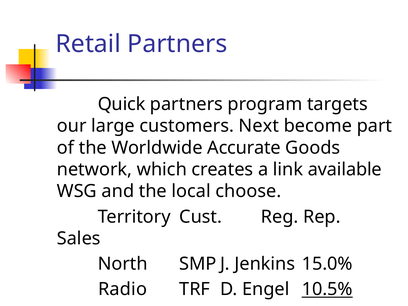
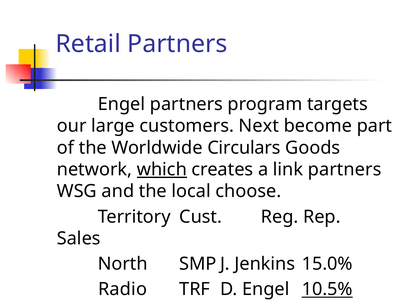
Quick at (122, 104): Quick -> Engel
Accurate: Accurate -> Circulars
which underline: none -> present
link available: available -> partners
